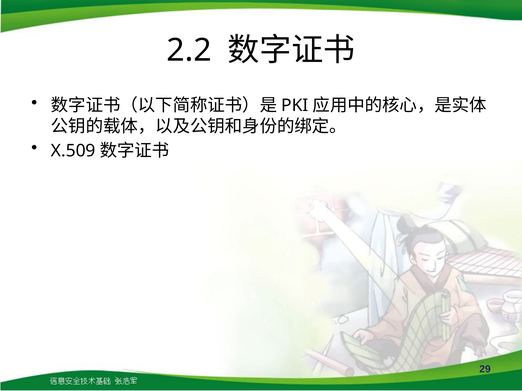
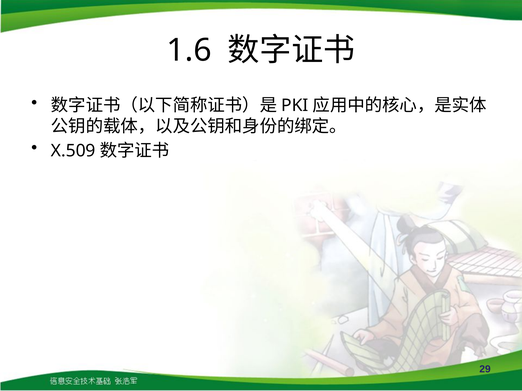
2.2: 2.2 -> 1.6
